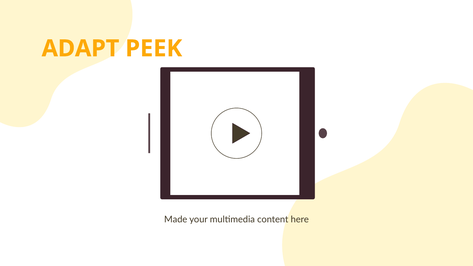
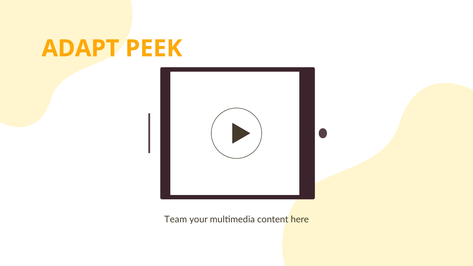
Made: Made -> Team
